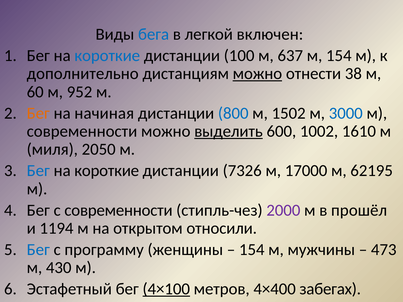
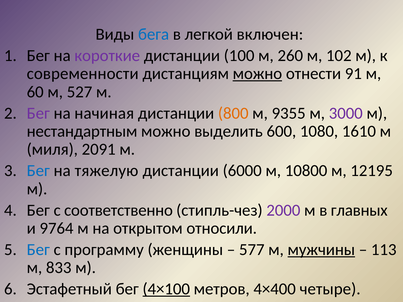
короткие at (107, 56) colour: blue -> purple
637: 637 -> 260
м 154: 154 -> 102
дополнительно: дополнительно -> современности
38: 38 -> 91
952: 952 -> 527
Бег at (38, 113) colour: orange -> purple
800 colour: blue -> orange
1502: 1502 -> 9355
3000 colour: blue -> purple
современности at (82, 131): современности -> нестандартным
выделить underline: present -> none
1002: 1002 -> 1080
2050: 2050 -> 2091
короткие at (107, 171): короткие -> тяжелую
7326: 7326 -> 6000
17000: 17000 -> 10800
62195: 62195 -> 12195
с современности: современности -> соответственно
прошёл: прошёл -> главных
1194: 1194 -> 9764
154 at (252, 250): 154 -> 577
мужчины underline: none -> present
473: 473 -> 113
430: 430 -> 833
забегах: забегах -> четыре
